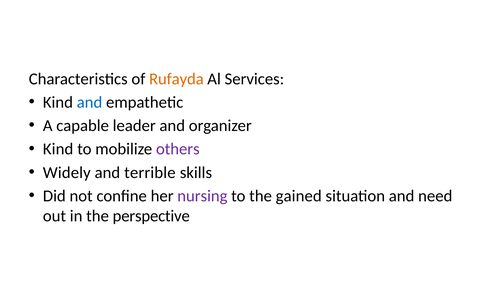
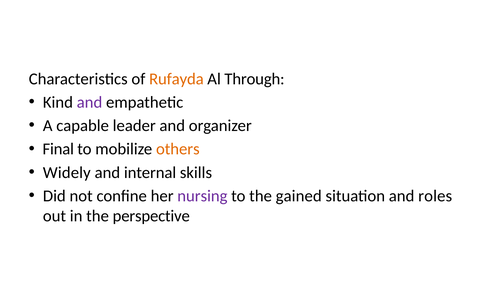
Services: Services -> Through
and at (89, 102) colour: blue -> purple
Kind at (58, 149): Kind -> Final
others colour: purple -> orange
terrible: terrible -> internal
need: need -> roles
